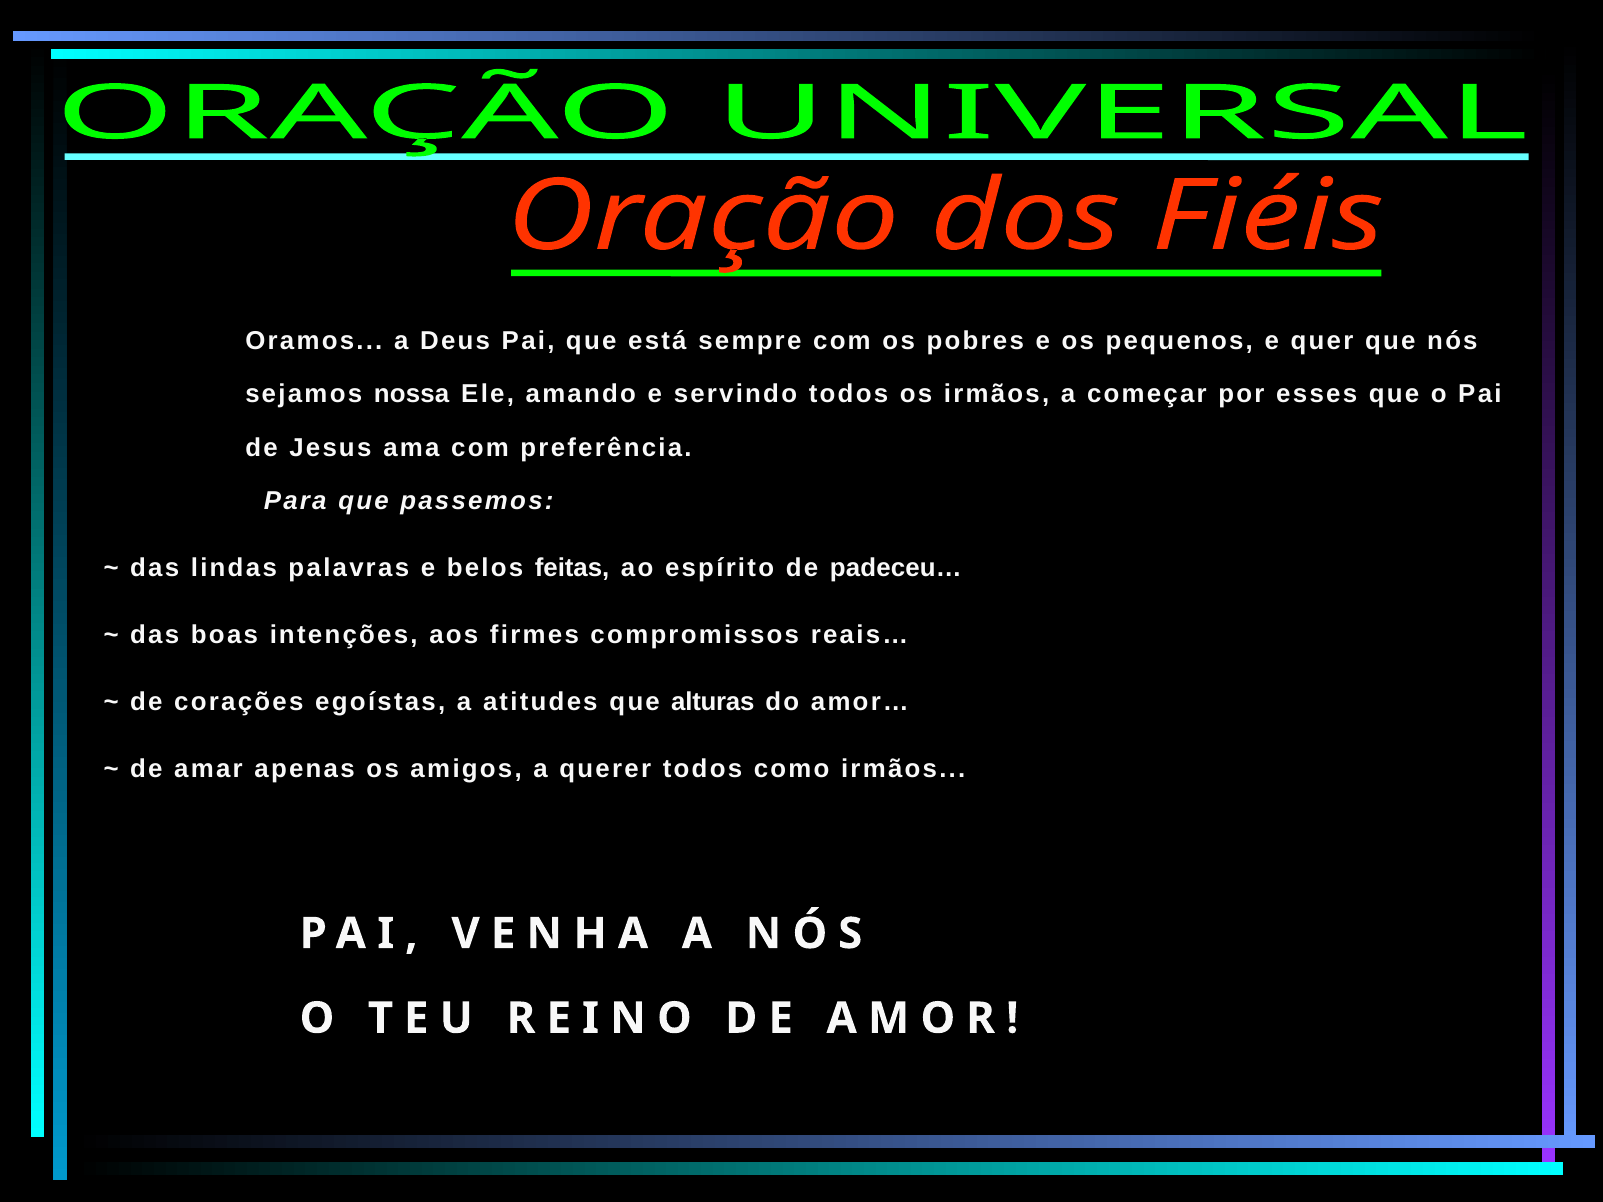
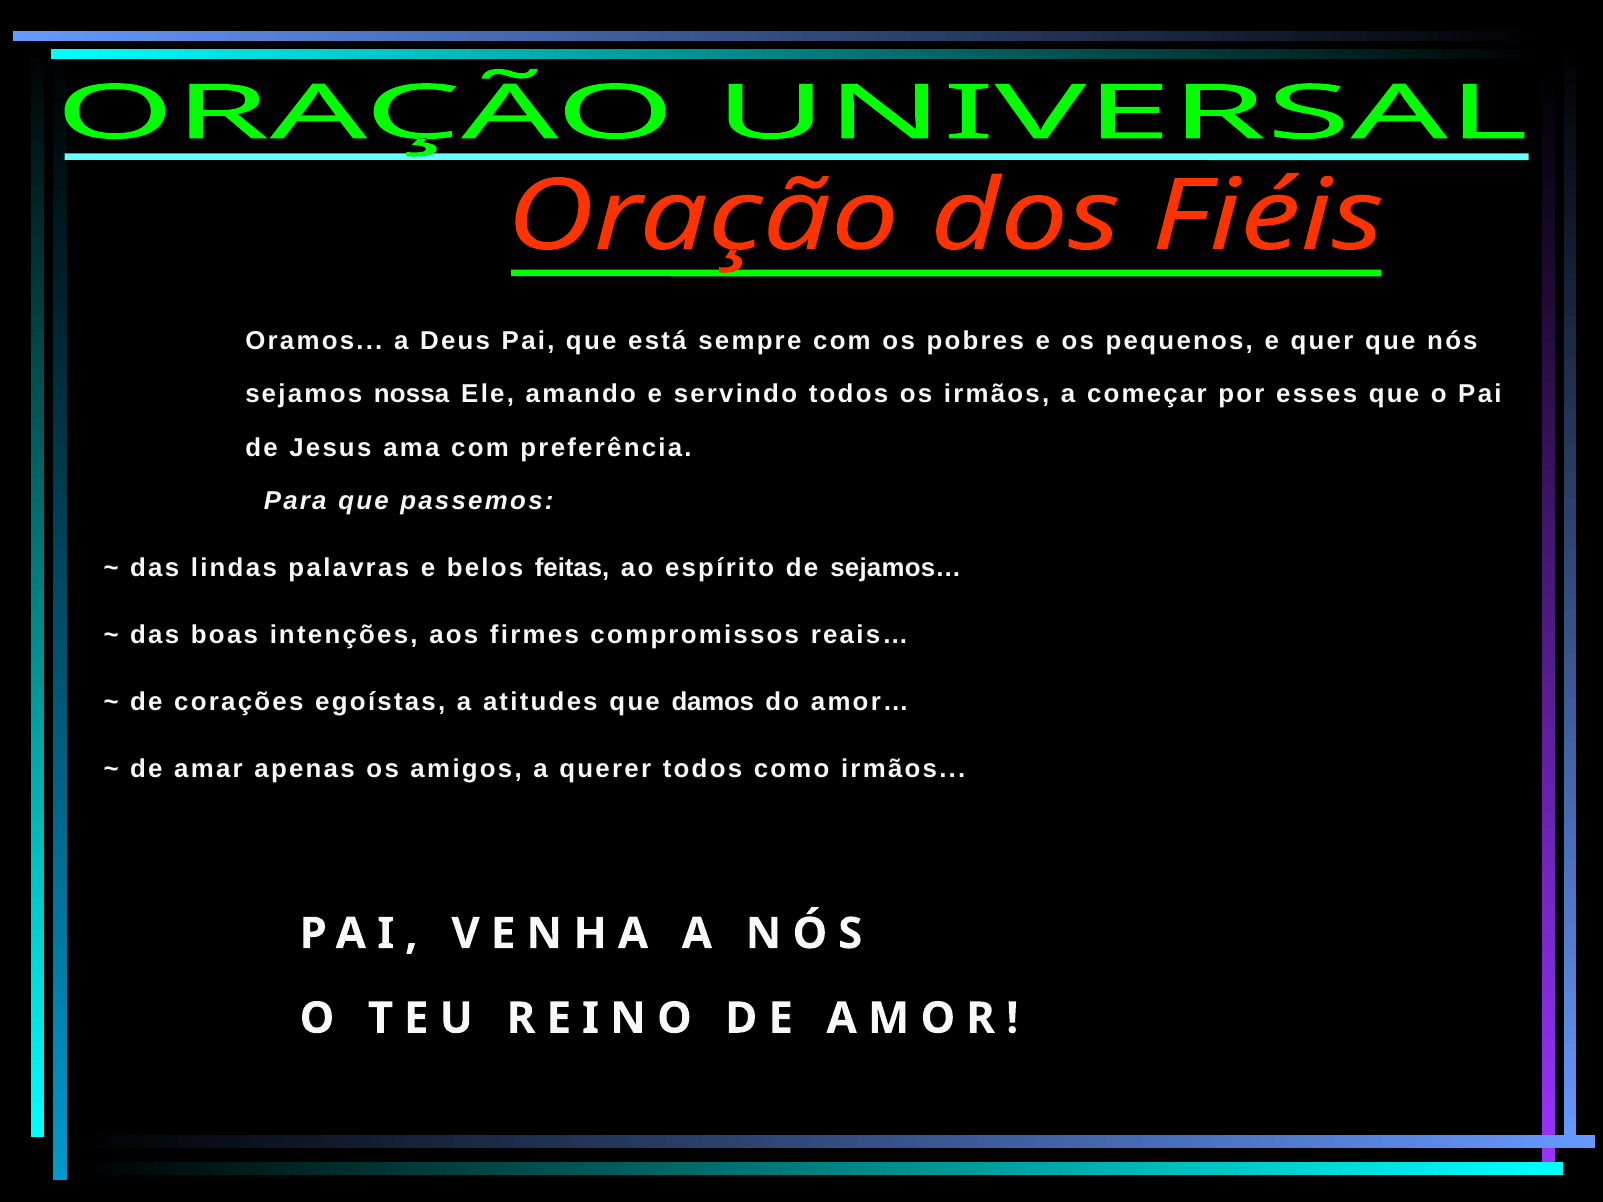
padeceu…: padeceu… -> sejamos…
alturas: alturas -> damos
